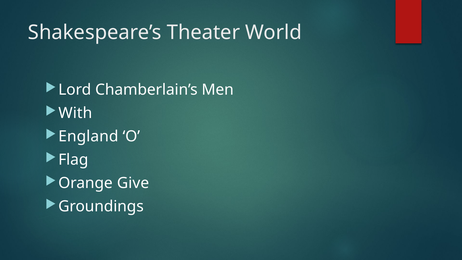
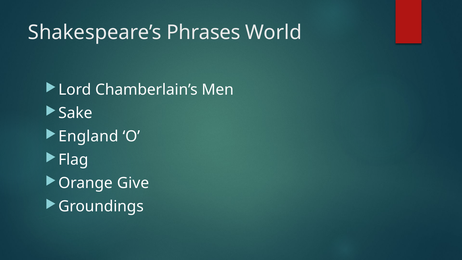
Theater: Theater -> Phrases
With: With -> Sake
